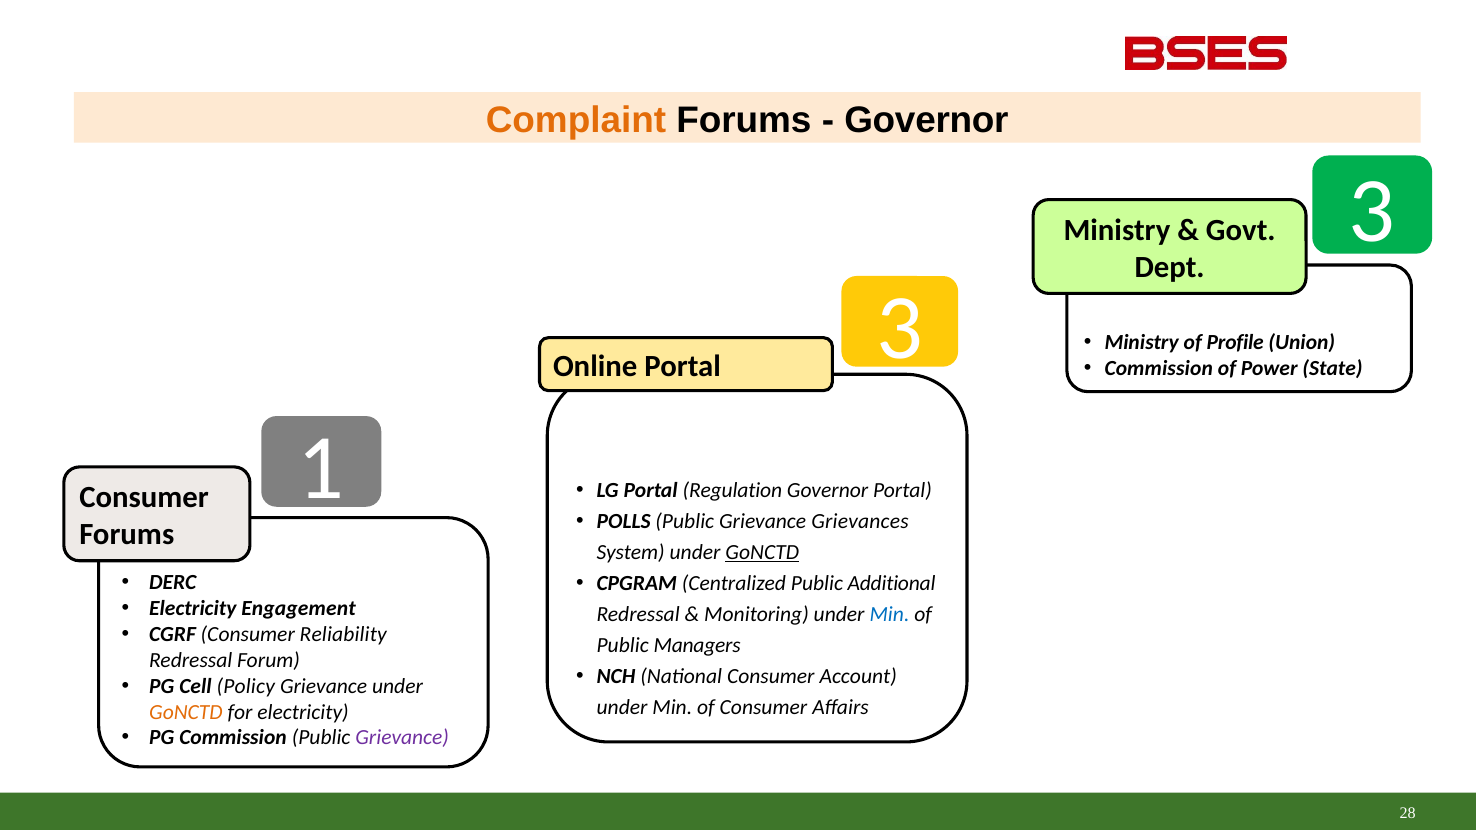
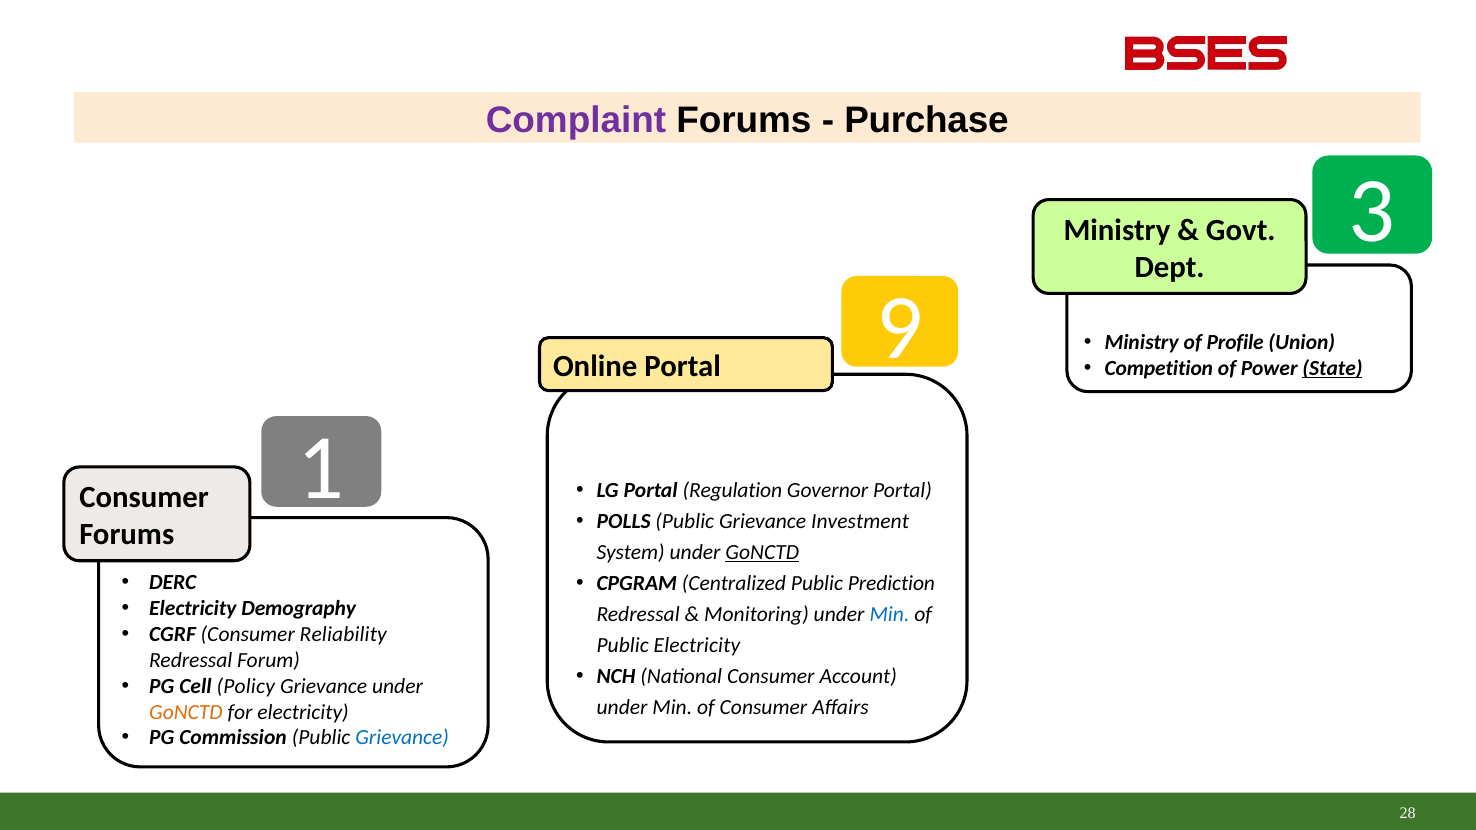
Complaint colour: orange -> purple
Governor at (926, 120): Governor -> Purchase
Portal 3: 3 -> 9
Commission at (1159, 369): Commission -> Competition
State underline: none -> present
Grievances: Grievances -> Investment
Additional: Additional -> Prediction
Engagement: Engagement -> Demography
Public Managers: Managers -> Electricity
Grievance at (402, 738) colour: purple -> blue
